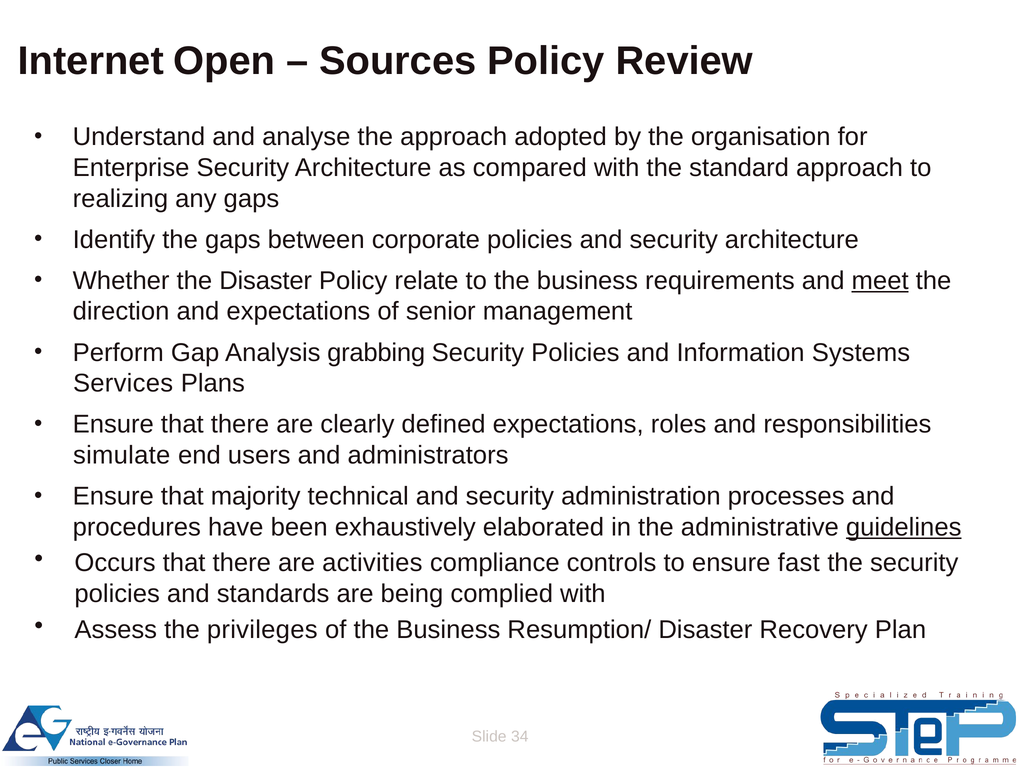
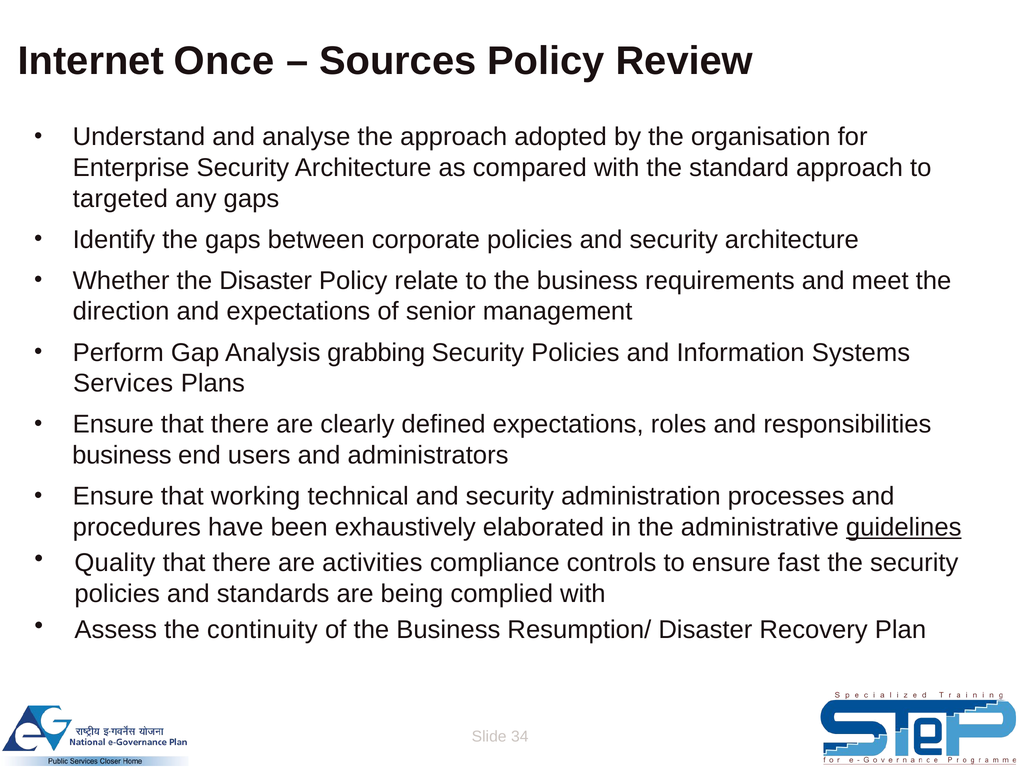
Open: Open -> Once
realizing: realizing -> targeted
meet underline: present -> none
simulate at (122, 455): simulate -> business
majority: majority -> working
Occurs: Occurs -> Quality
privileges: privileges -> continuity
